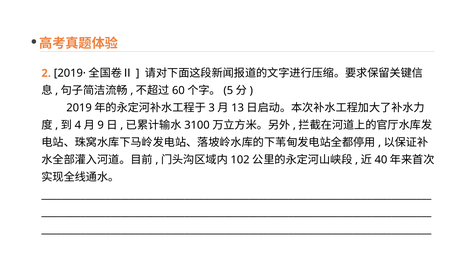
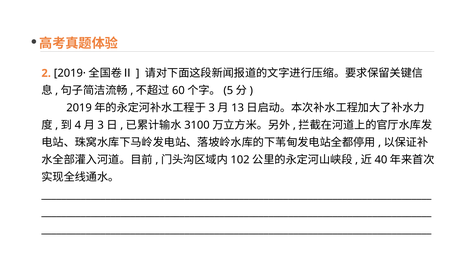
9 at (101, 125): 9 -> 3
